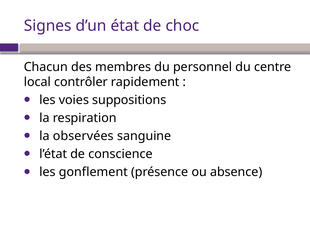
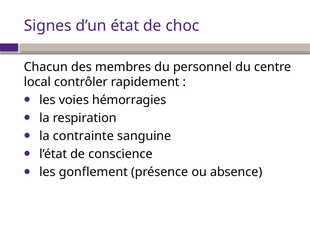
suppositions: suppositions -> hémorragies
observées: observées -> contrainte
